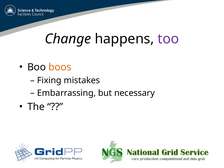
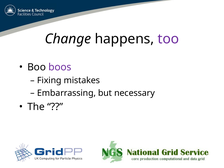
boos colour: orange -> purple
